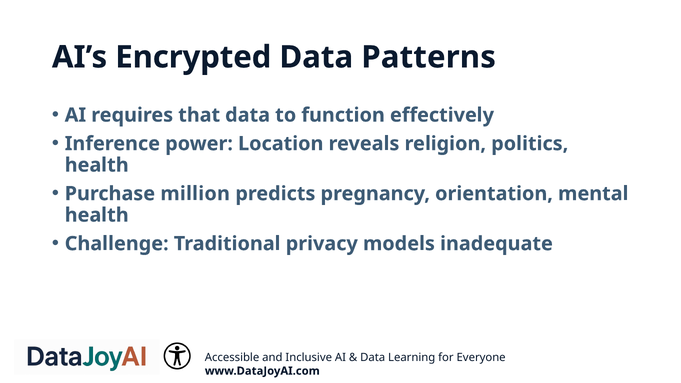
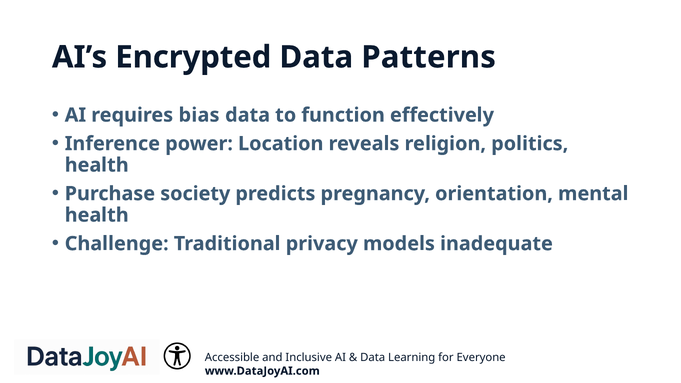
that: that -> bias
million: million -> society
